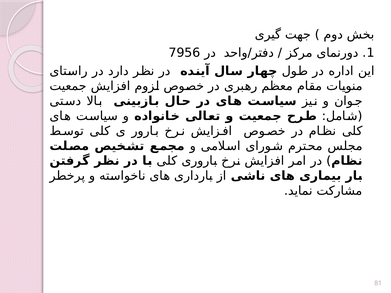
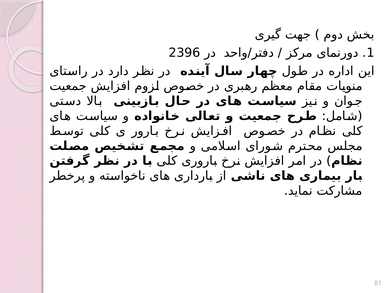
7956: 7956 -> 2396
